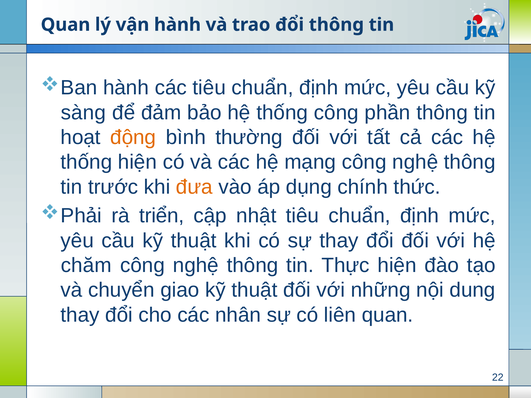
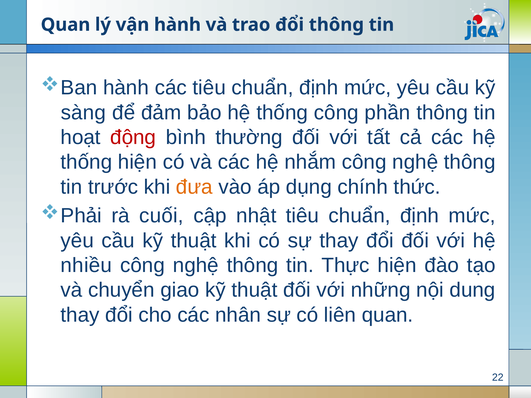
động colour: orange -> red
mạng: mạng -> nhắm
triển: triển -> cuối
chăm: chăm -> nhiều
